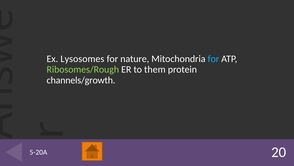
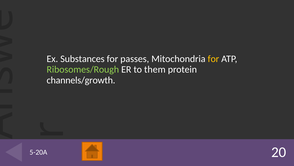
Lysosomes: Lysosomes -> Substances
nature: nature -> passes
for at (213, 59) colour: light blue -> yellow
